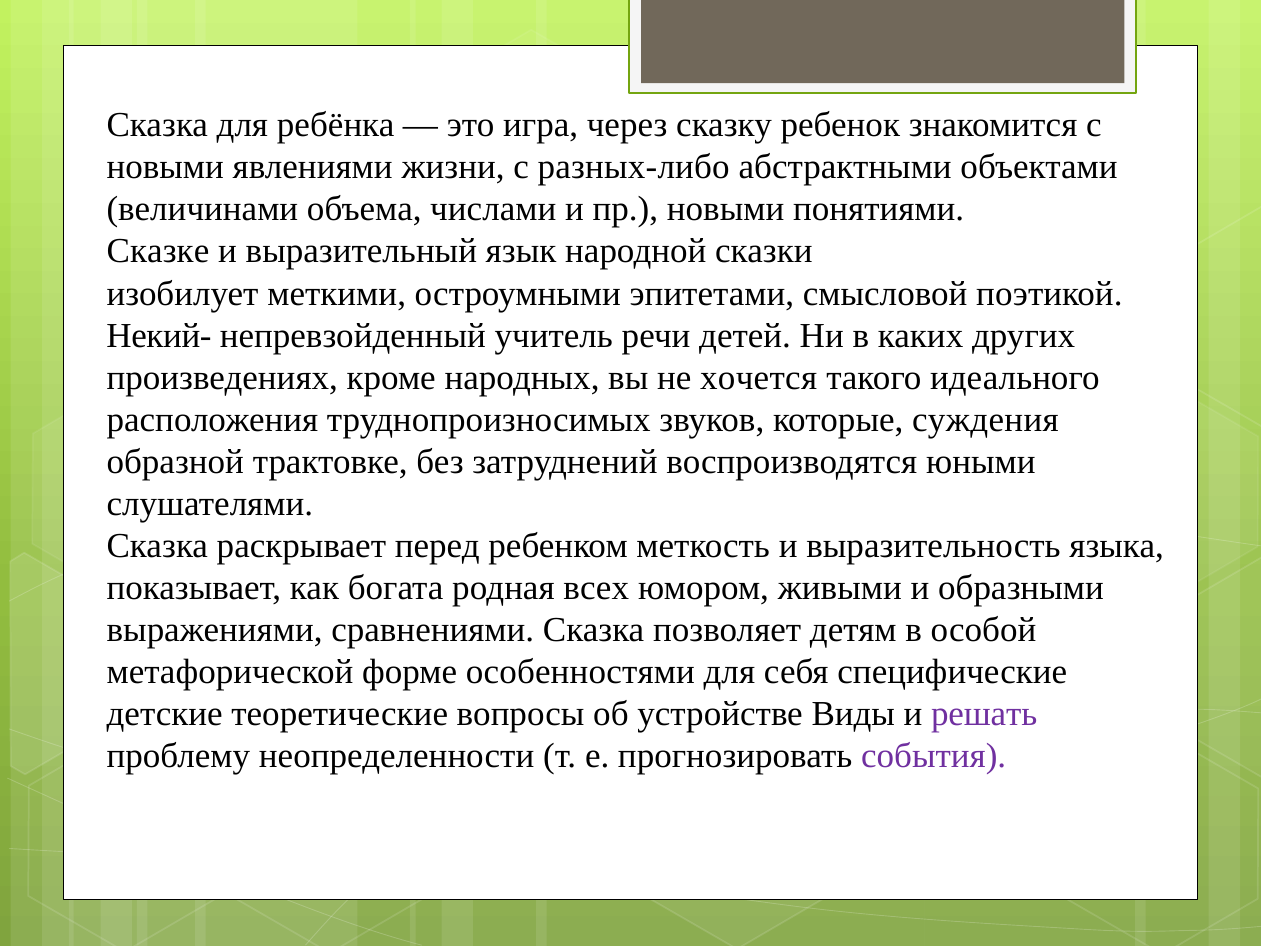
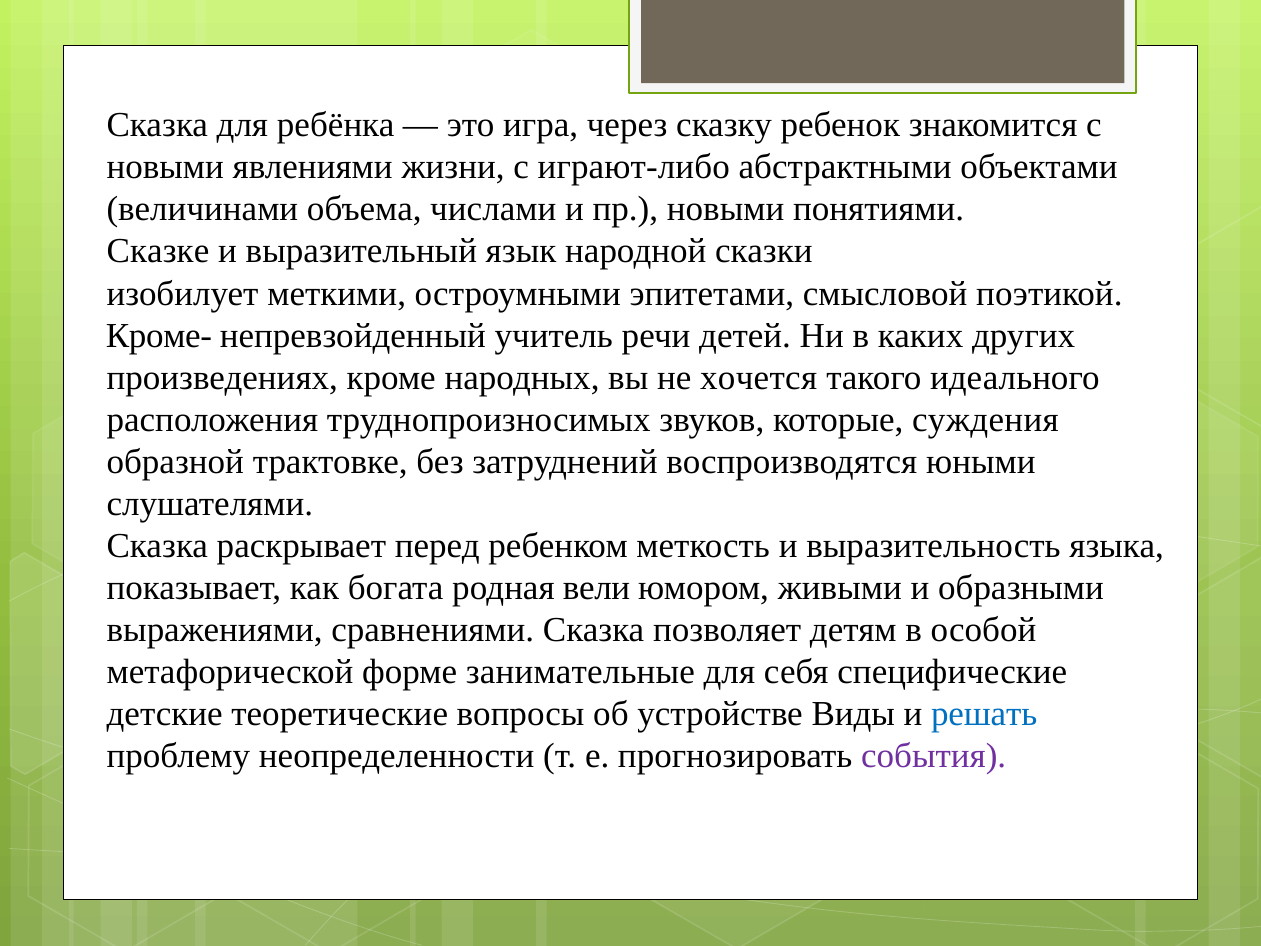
разных-либо: разных-либо -> играют-либо
Некий-: Некий- -> Кроме-
всех: всех -> вели
особенностями: особенностями -> занимательные
решать colour: purple -> blue
